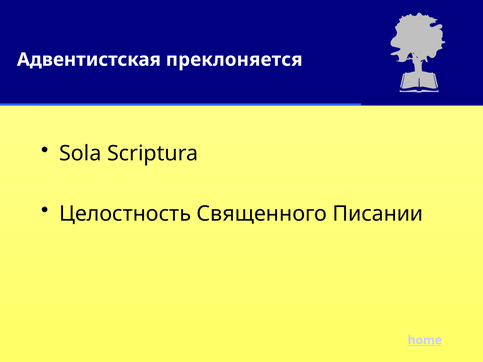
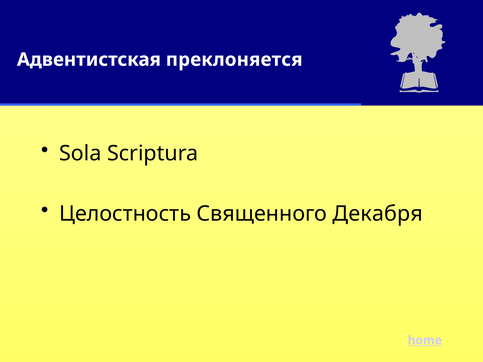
Писании: Писании -> Декабря
